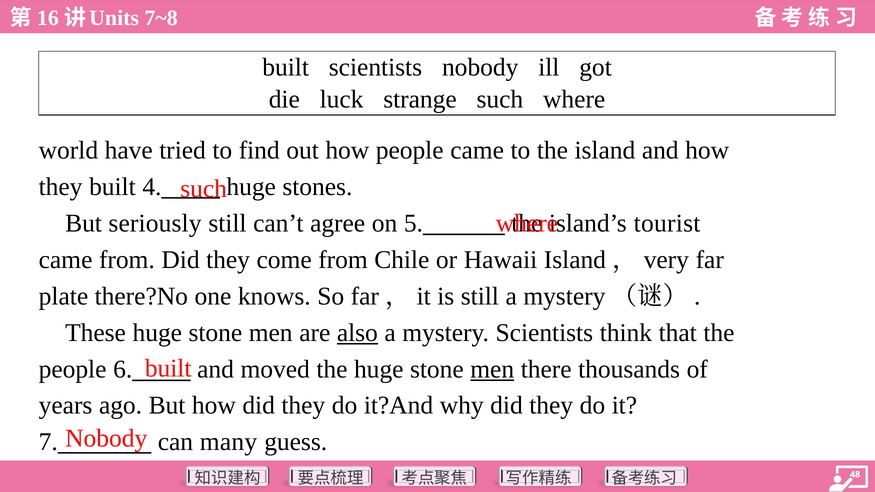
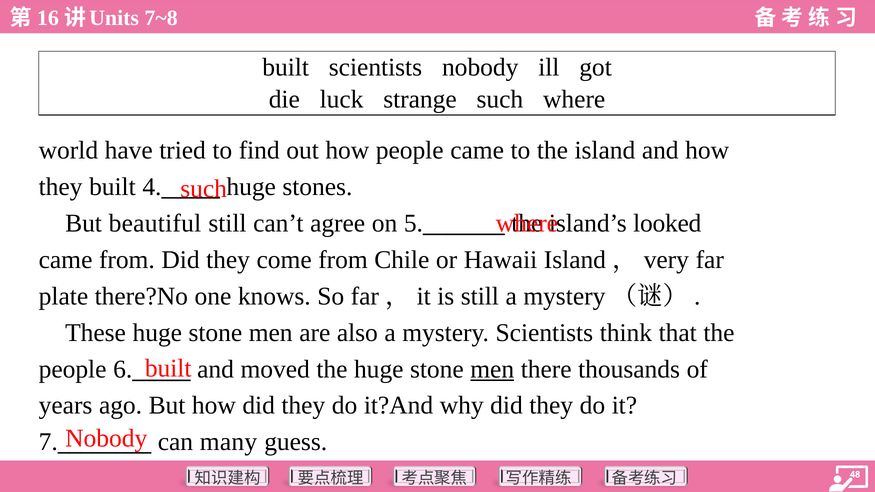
seriously: seriously -> beautiful
tourist: tourist -> looked
also underline: present -> none
